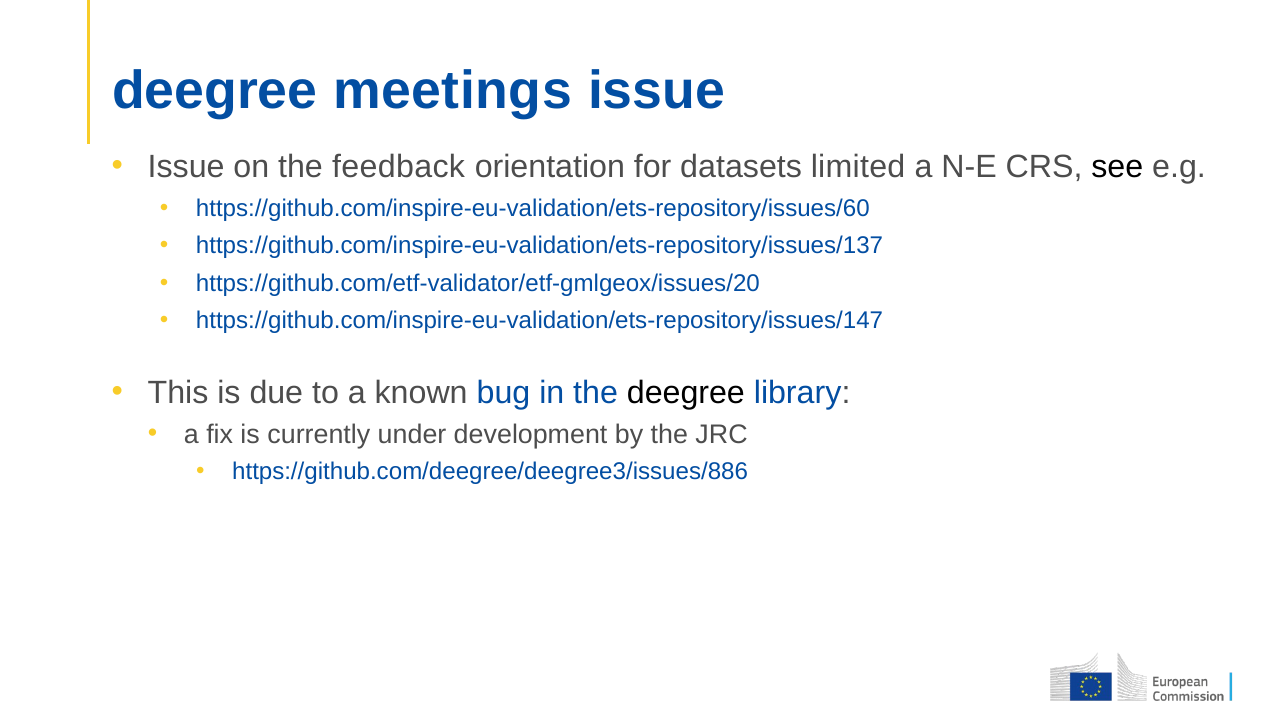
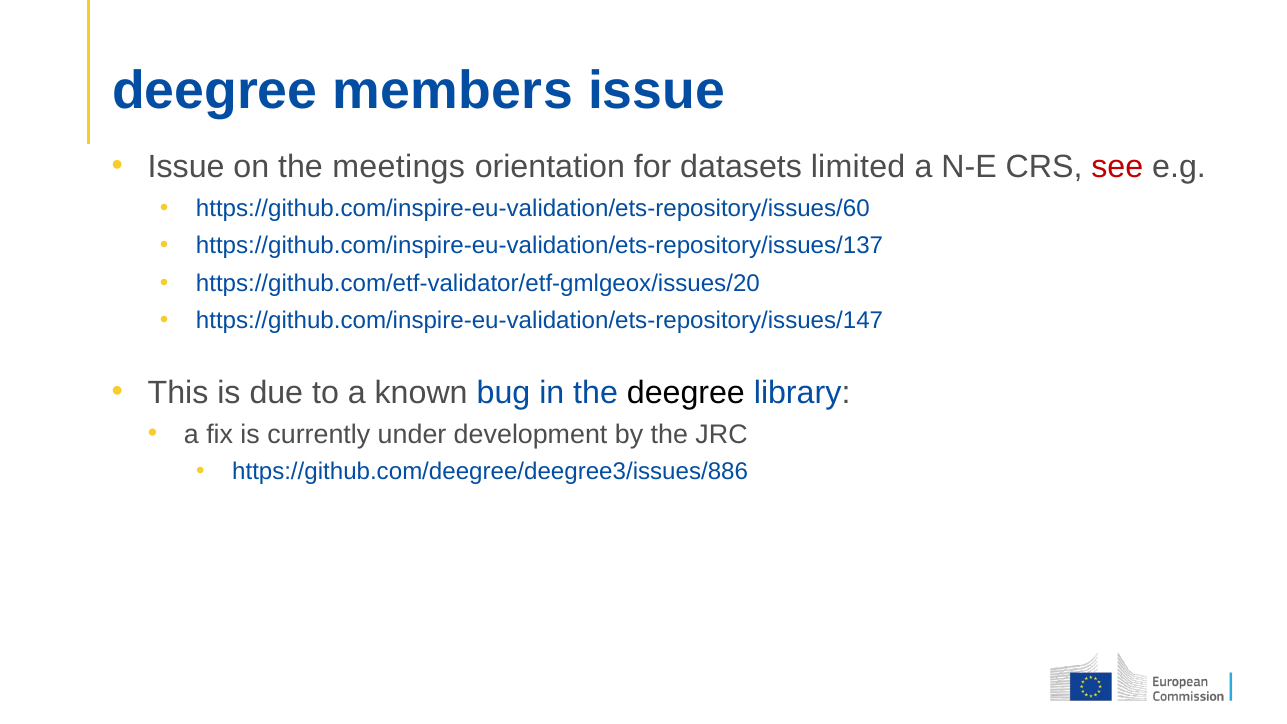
meetings: meetings -> members
feedback: feedback -> meetings
see colour: black -> red
